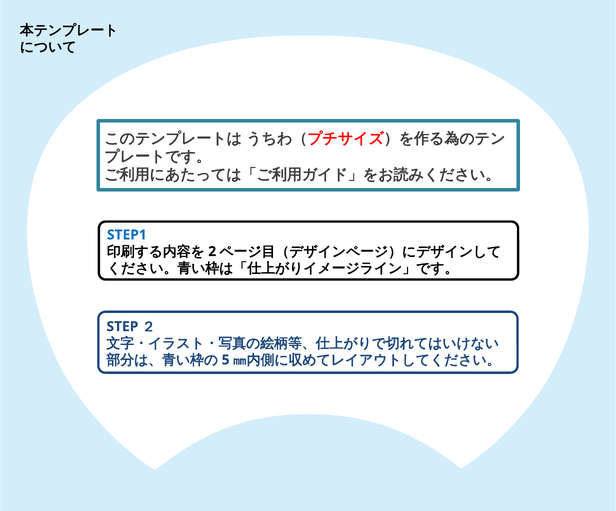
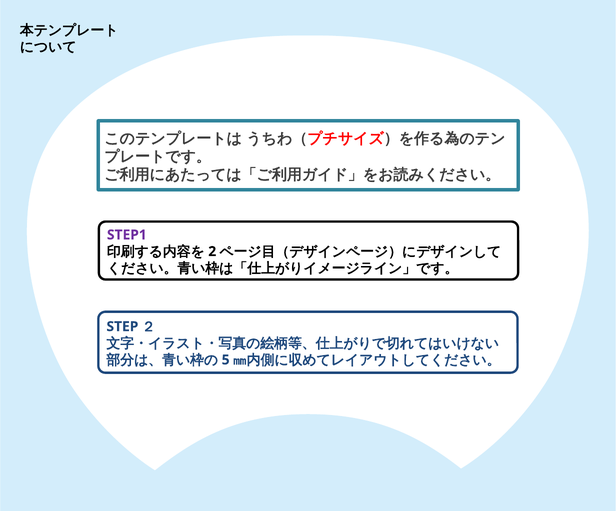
STEP1 colour: blue -> purple
